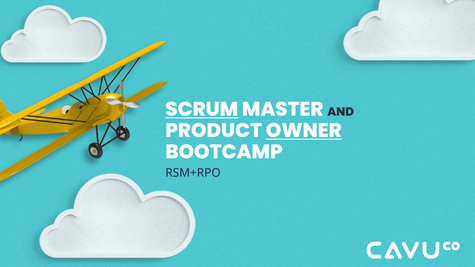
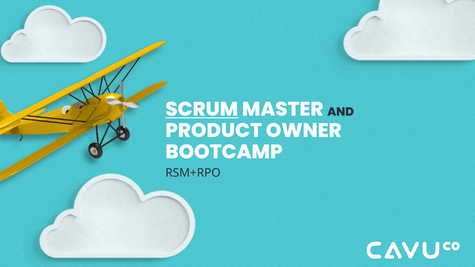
OWNER underline: present -> none
